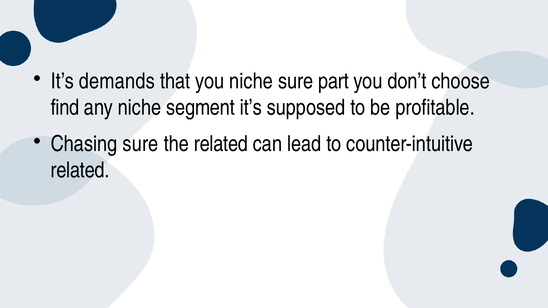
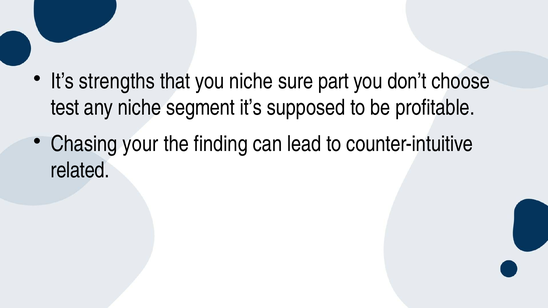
demands: demands -> strengths
find: find -> test
Chasing sure: sure -> your
the related: related -> finding
